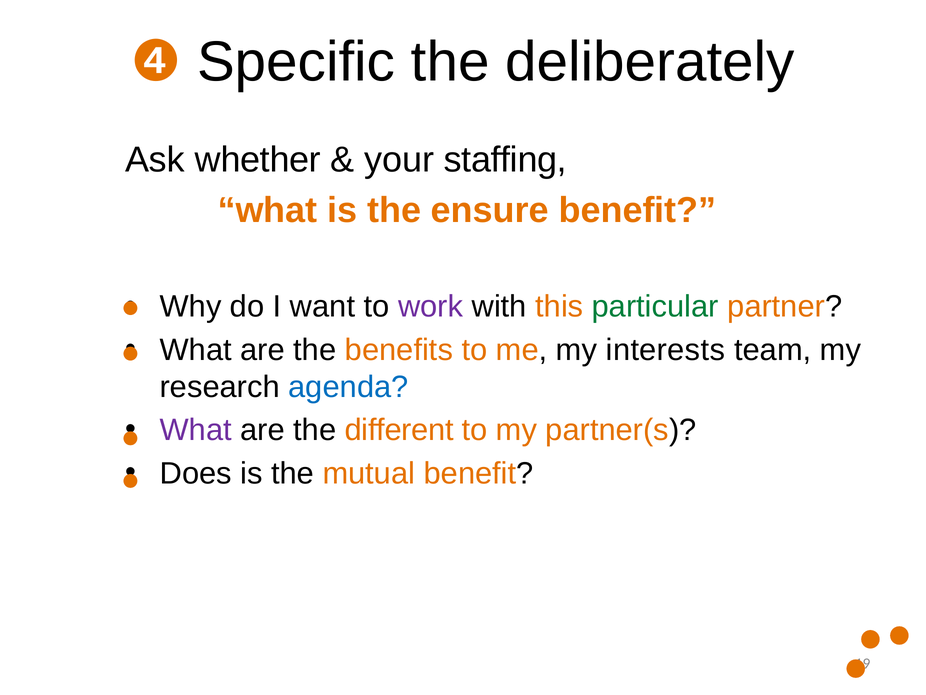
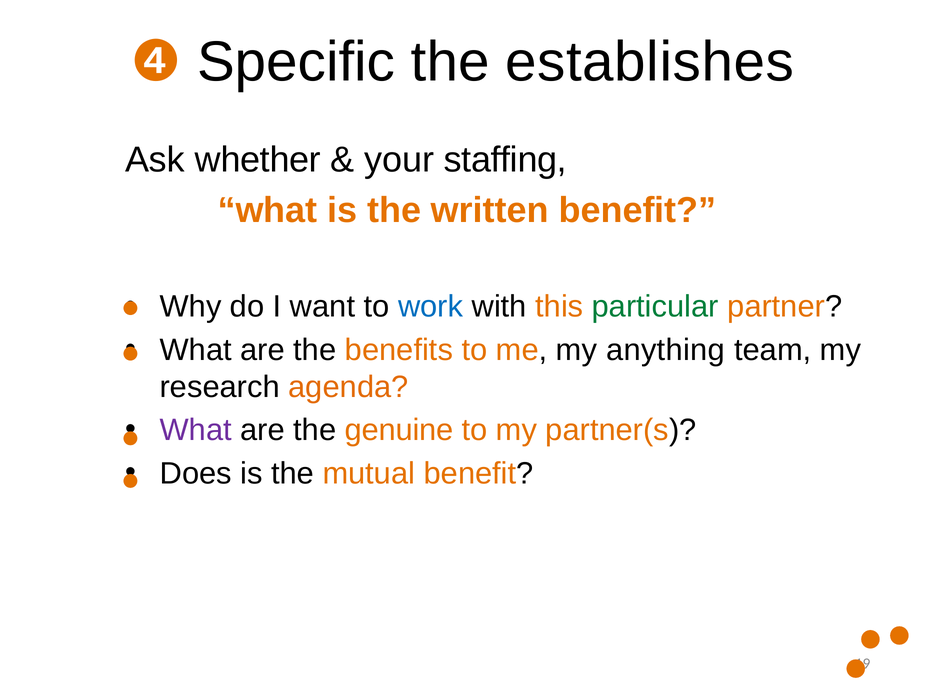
deliberately: deliberately -> establishes
ensure: ensure -> written
work colour: purple -> blue
interests: interests -> anything
agenda colour: blue -> orange
different: different -> genuine
